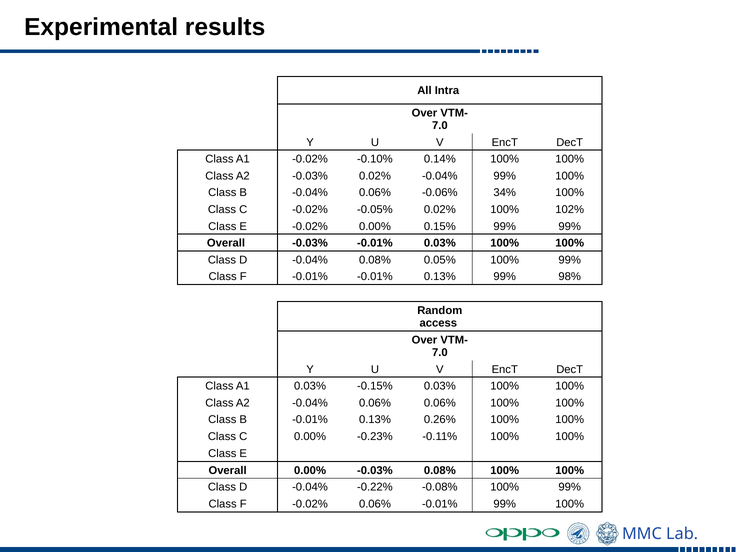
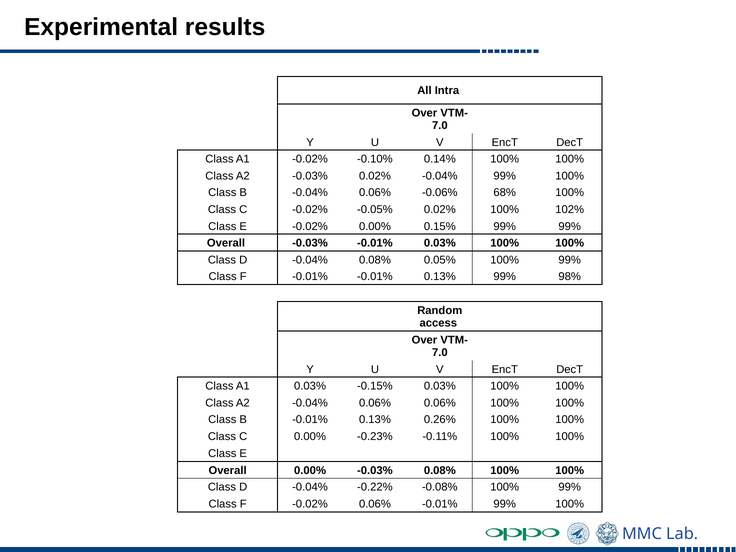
34%: 34% -> 68%
